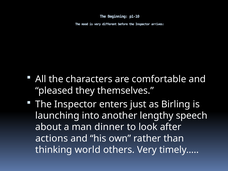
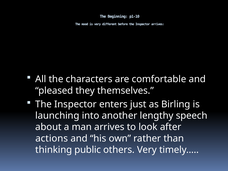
man dinner: dinner -> arrives
world: world -> public
